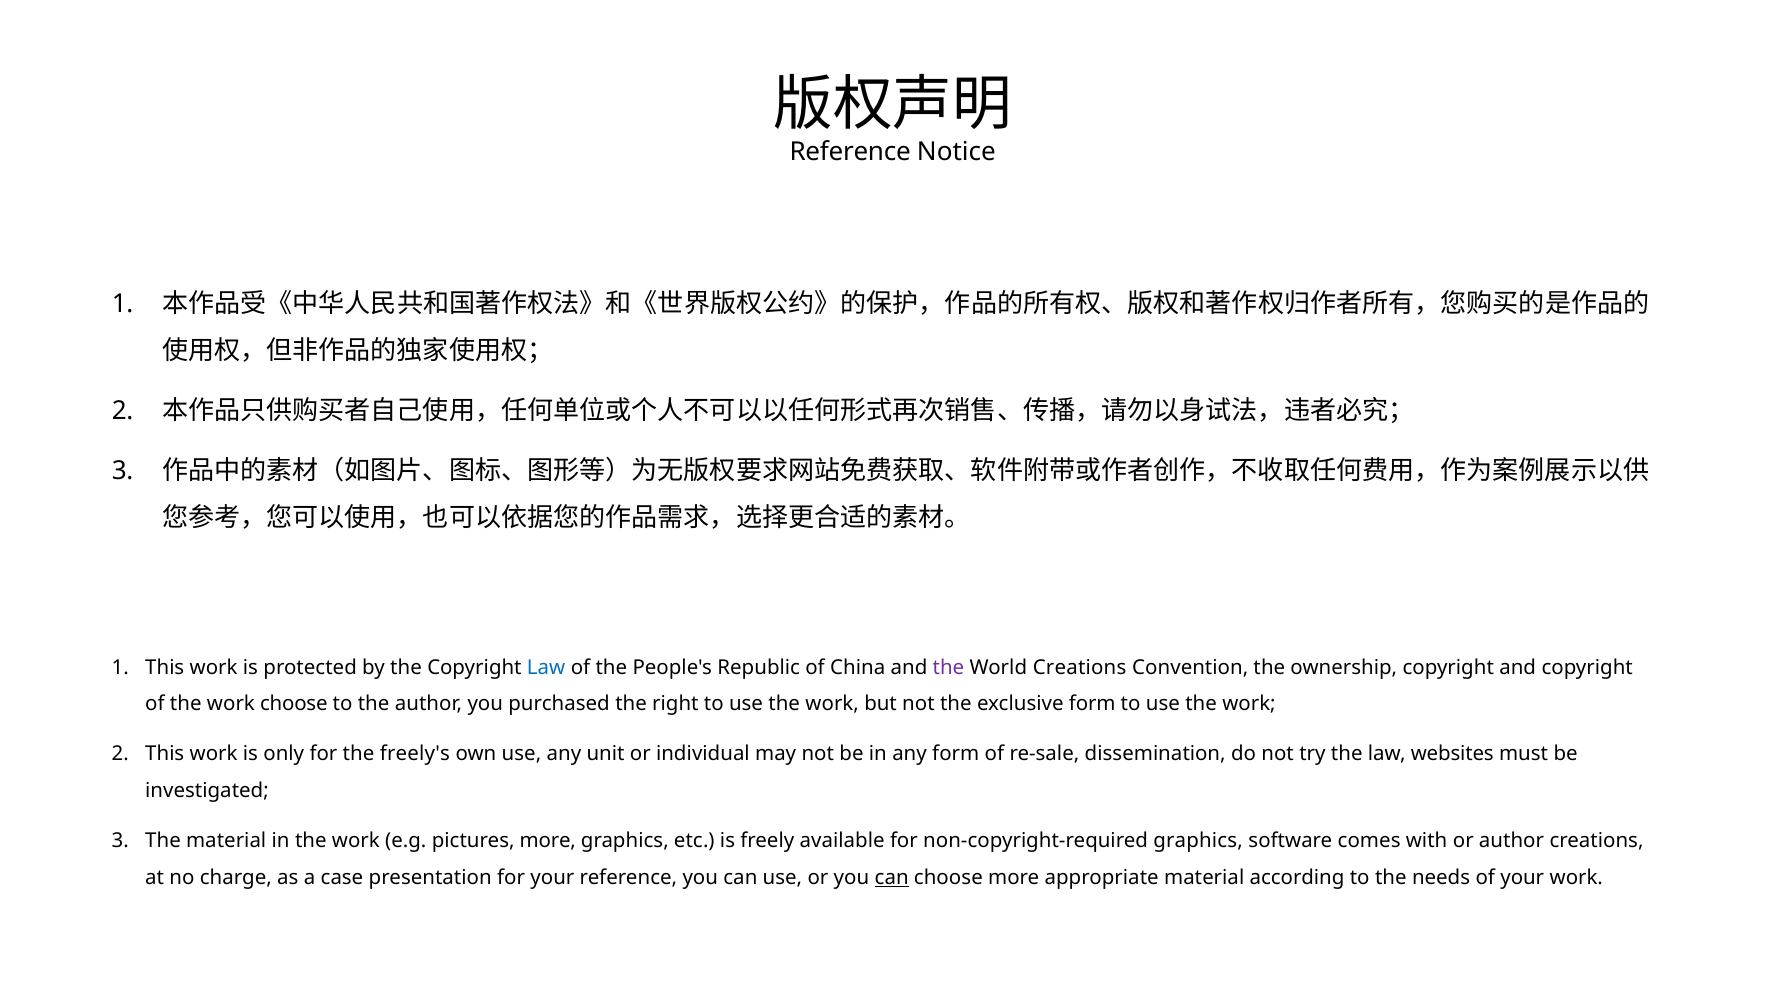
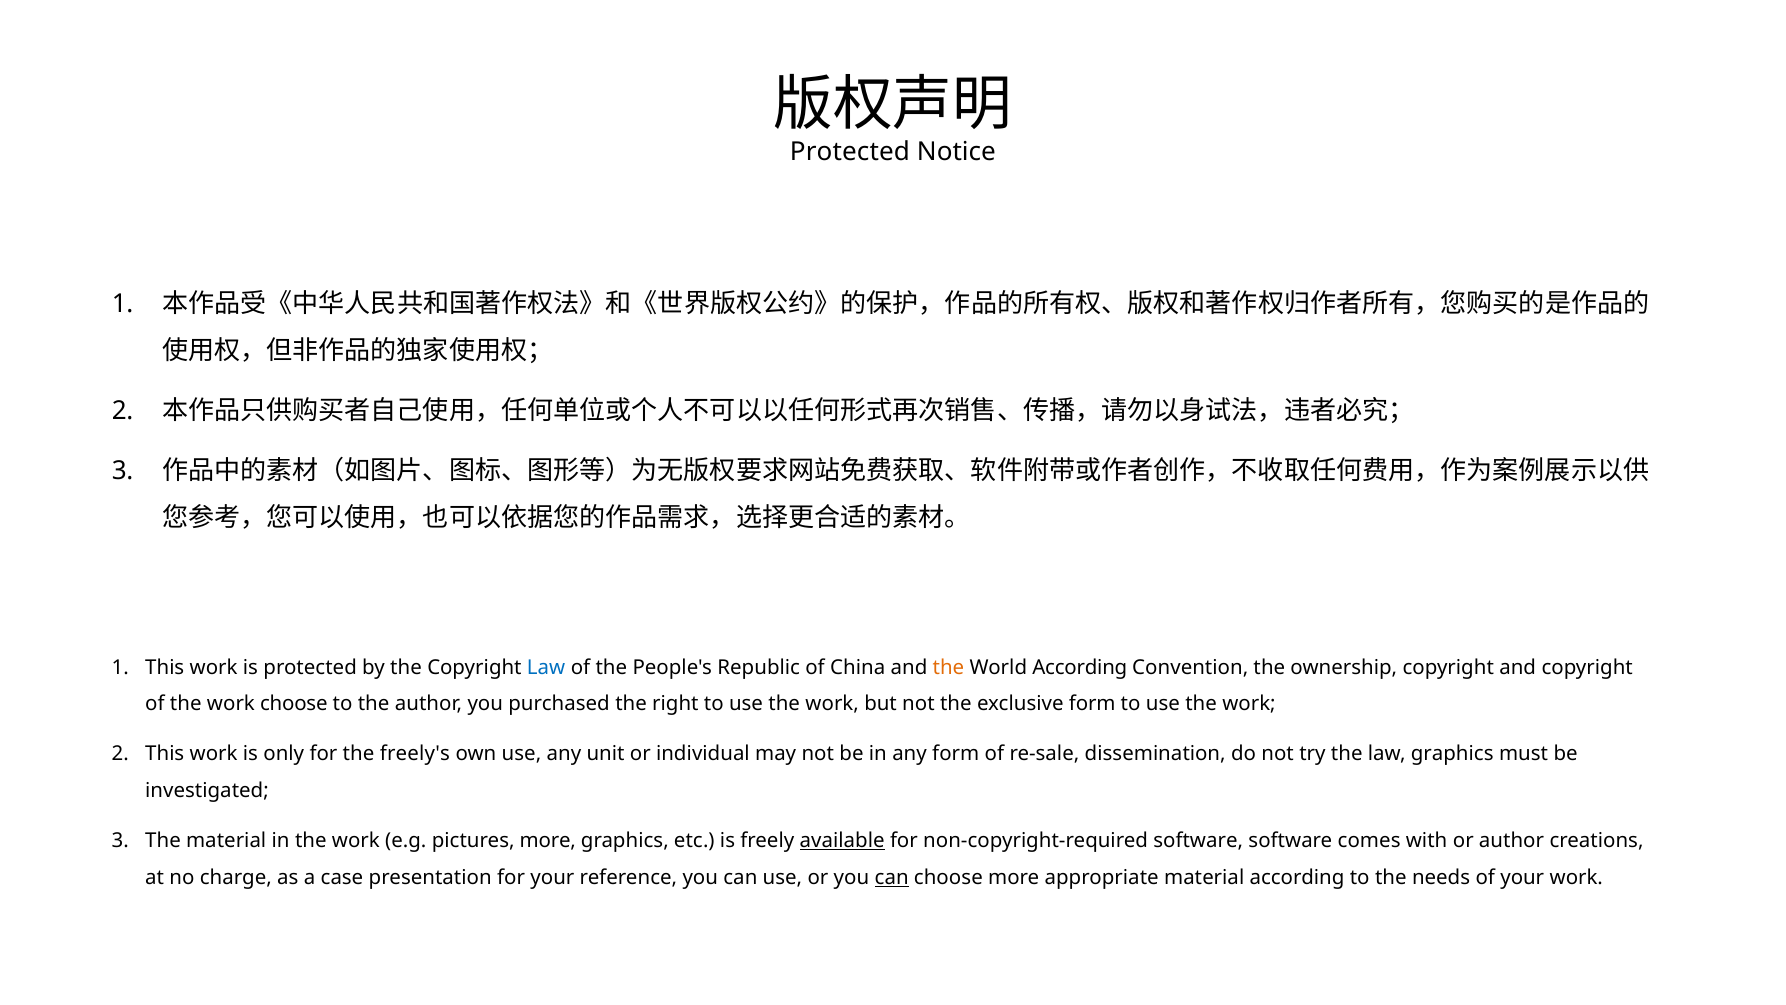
Reference at (850, 152): Reference -> Protected
the at (948, 667) colour: purple -> orange
World Creations: Creations -> According
law websites: websites -> graphics
available underline: none -> present
non-copyright-required graphics: graphics -> software
